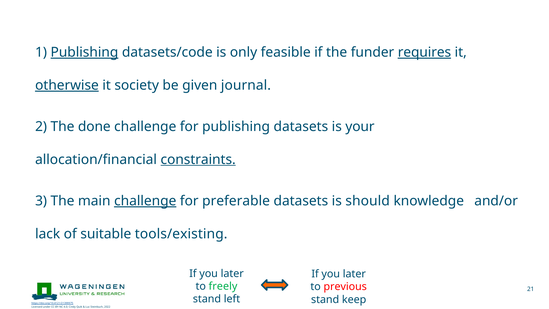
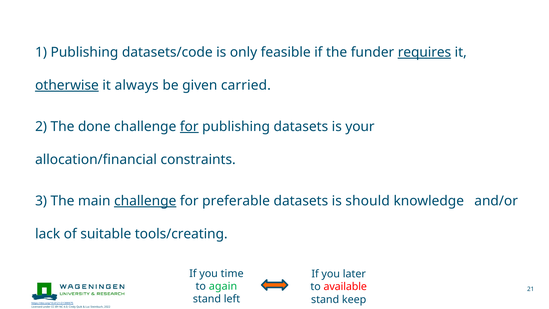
Publishing at (84, 52) underline: present -> none
society: society -> always
journal: journal -> carried
for at (189, 126) underline: none -> present
constraints underline: present -> none
tools/existing: tools/existing -> tools/creating
later at (232, 273): later -> time
freely: freely -> again
previous: previous -> available
